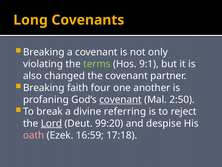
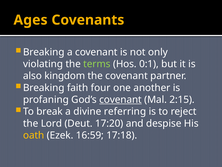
Long: Long -> Ages
9:1: 9:1 -> 0:1
changed: changed -> kingdom
2:50: 2:50 -> 2:15
Lord underline: present -> none
99:20: 99:20 -> 17:20
oath colour: pink -> yellow
